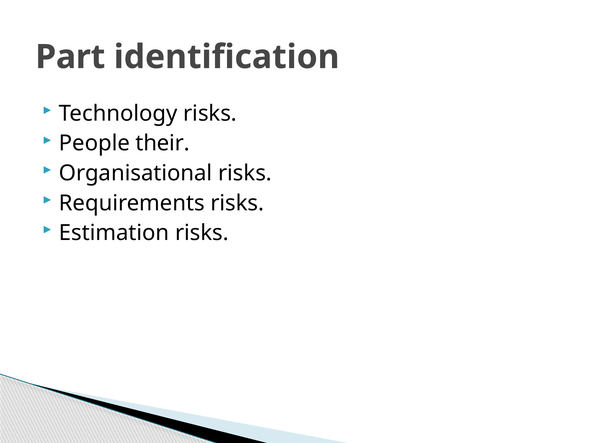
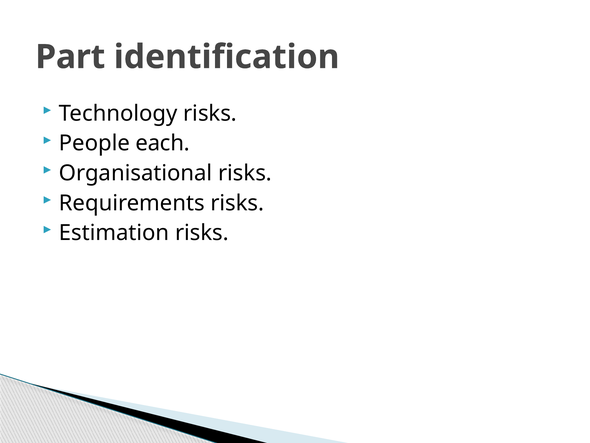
their: their -> each
